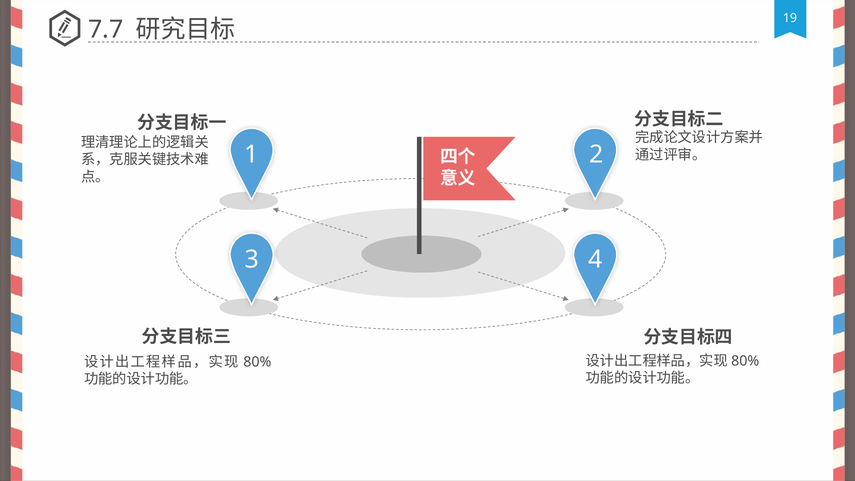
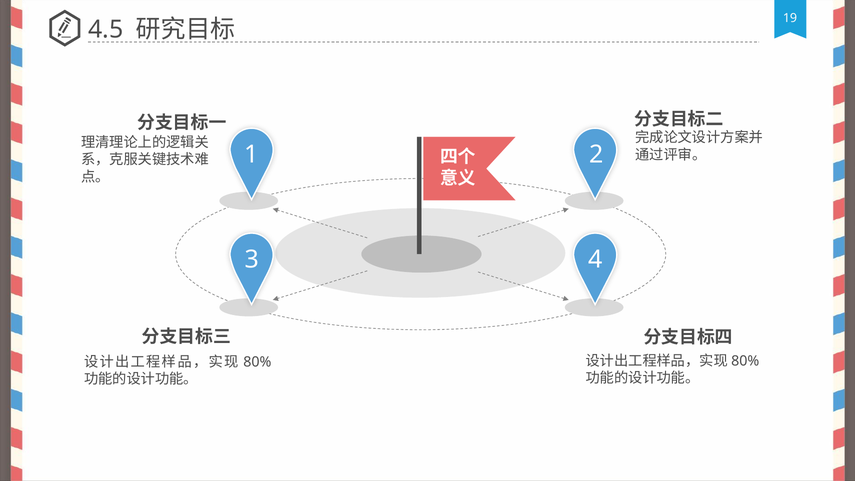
7.7: 7.7 -> 4.5
